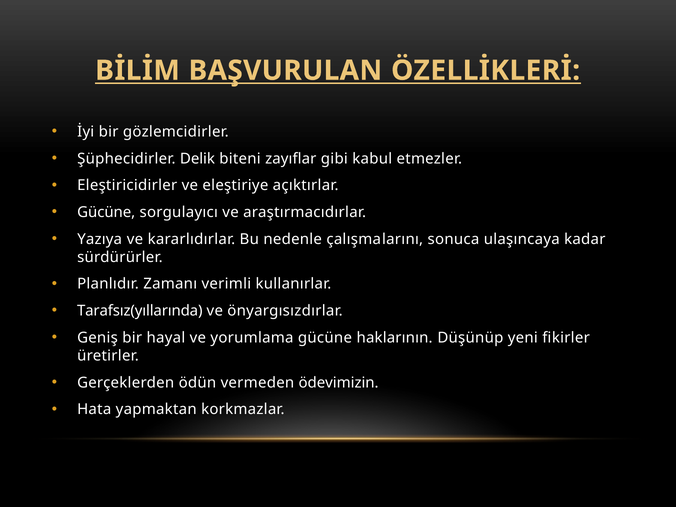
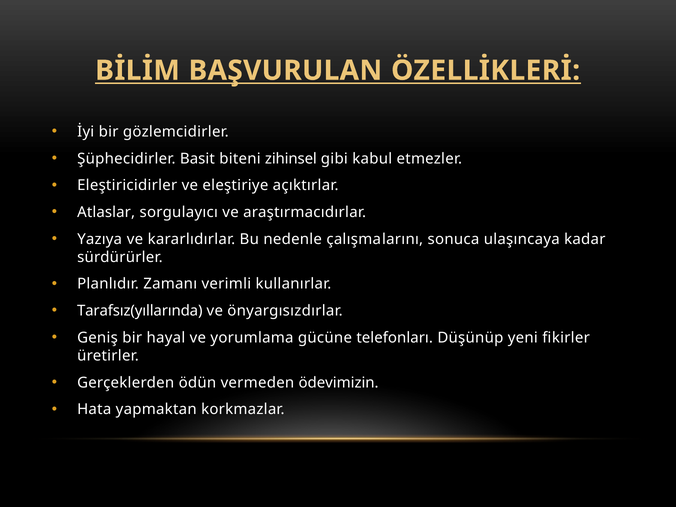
Delik: Delik -> Basit
zayıflar: zayıflar -> zihinsel
Gücüne at (106, 212): Gücüne -> Atlaslar
haklarının: haklarının -> telefonları
